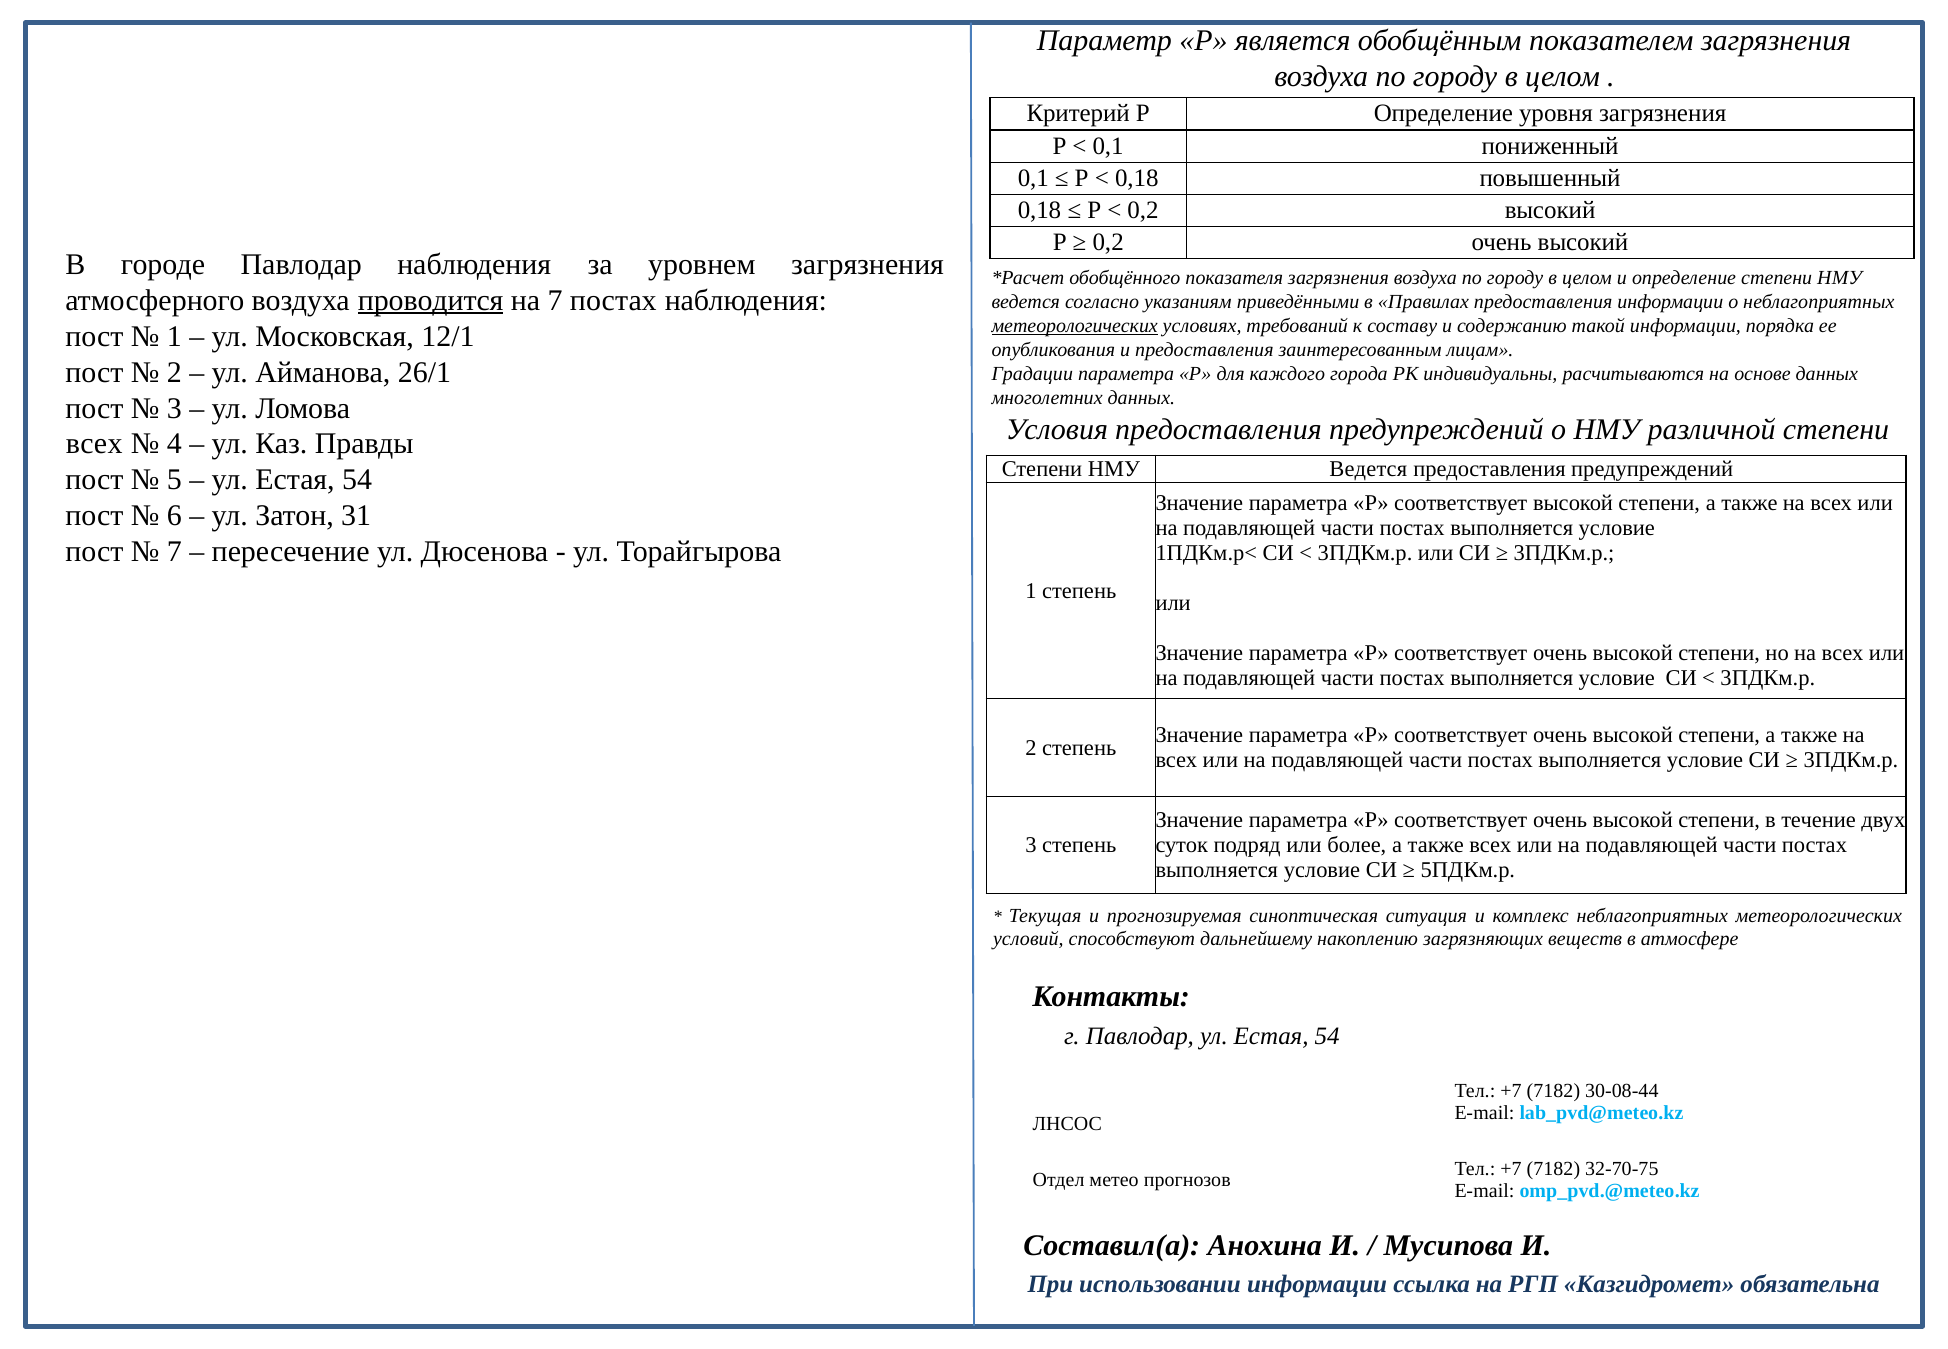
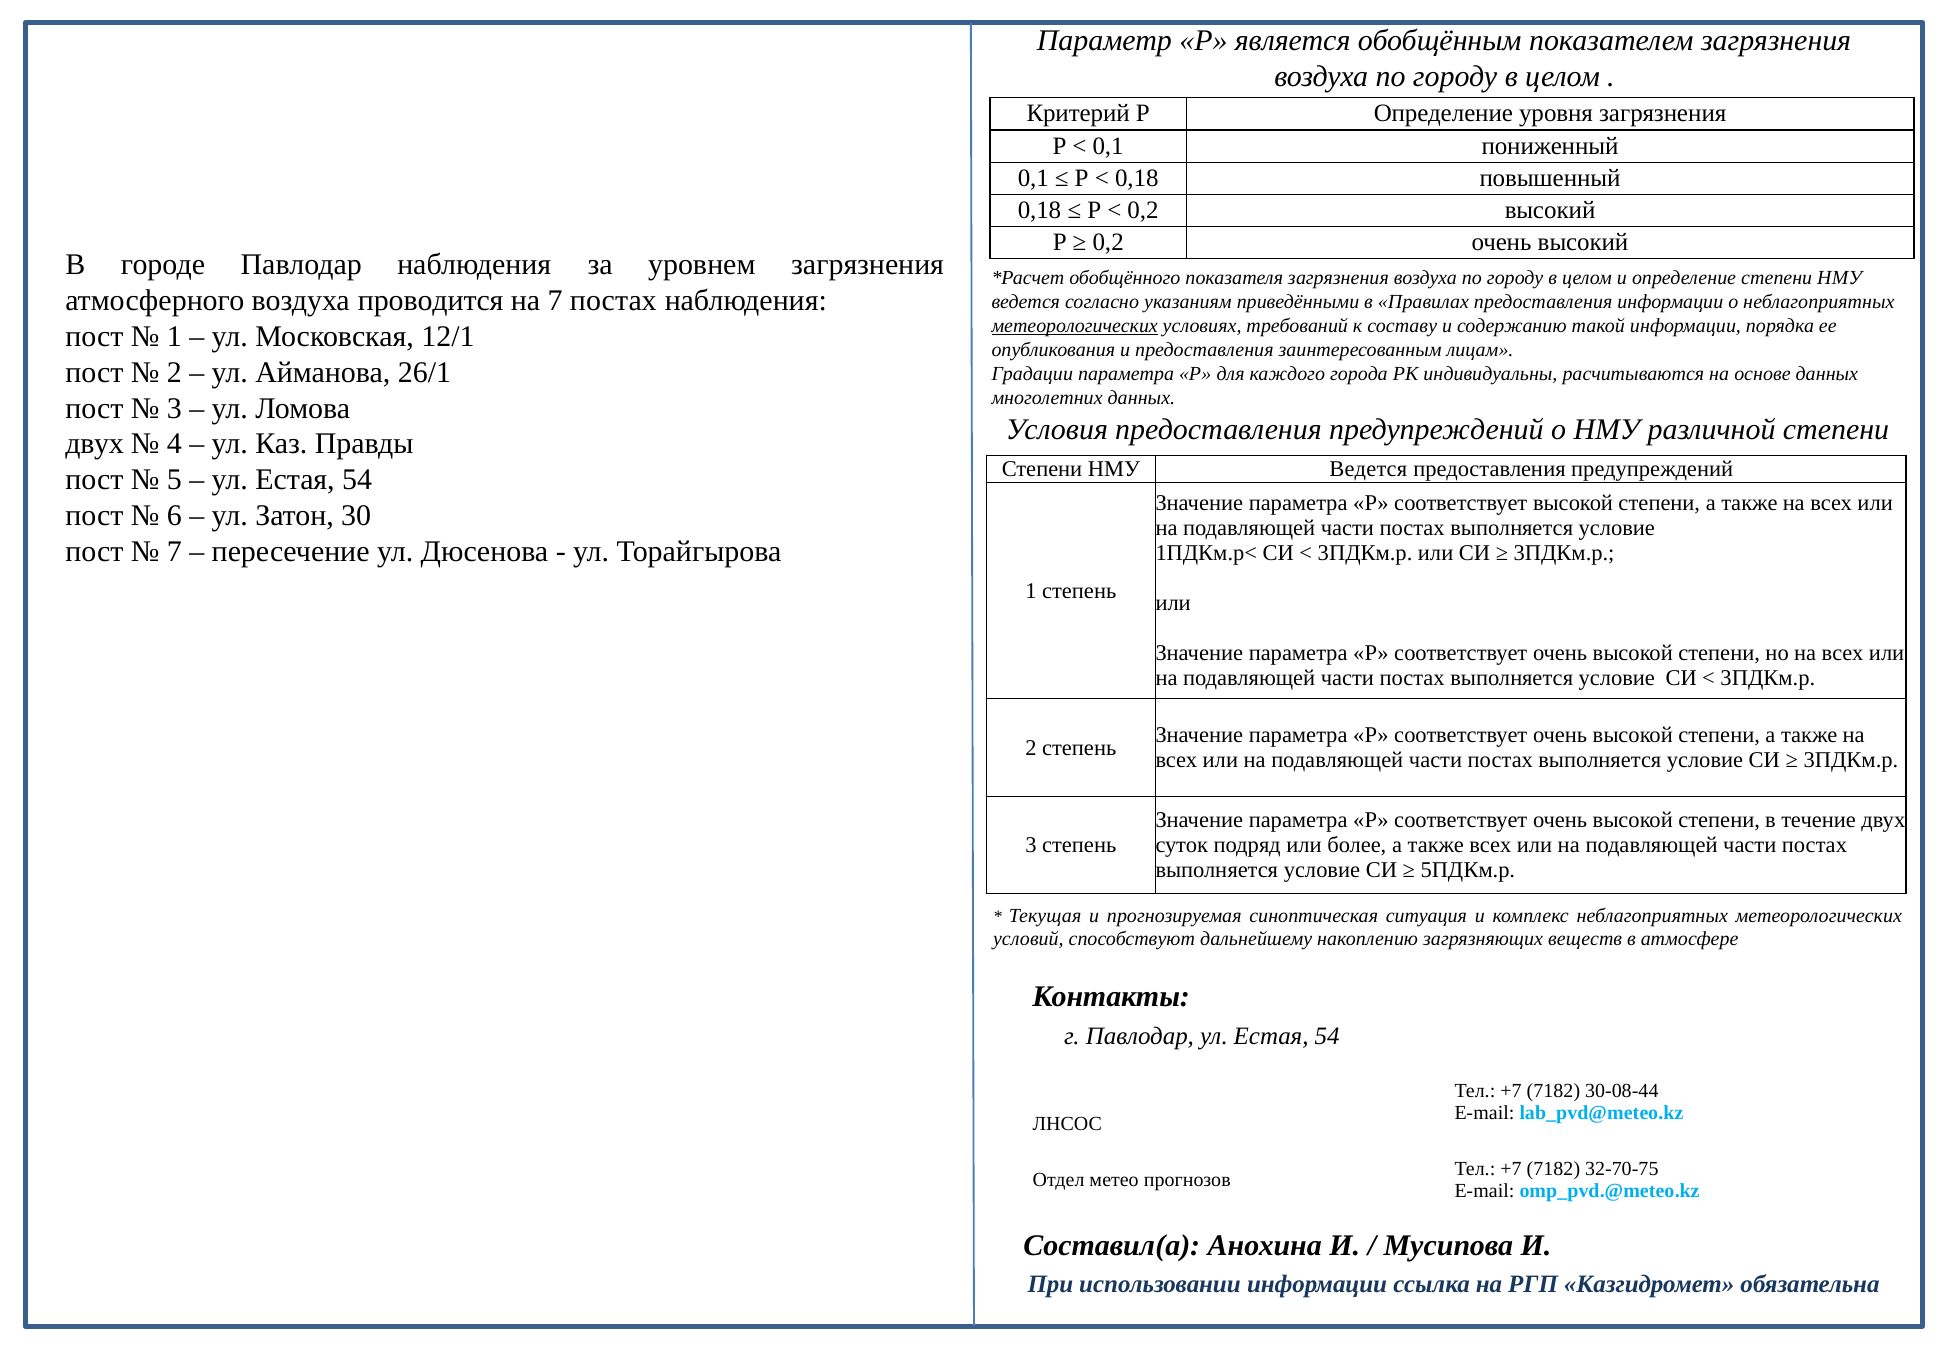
проводится underline: present -> none
всех at (94, 444): всех -> двух
31: 31 -> 30
